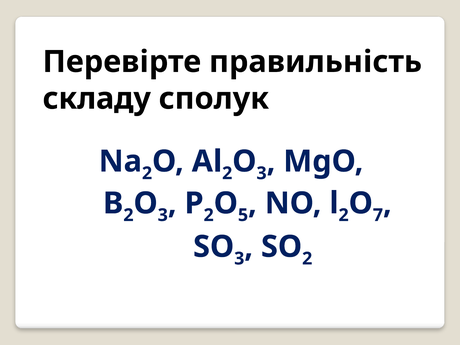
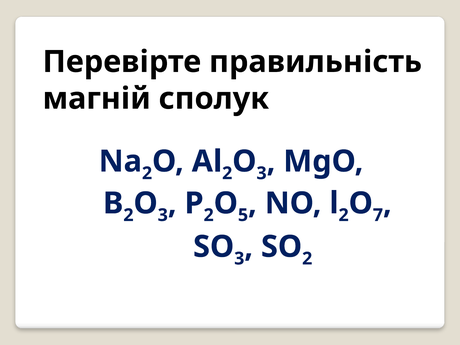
складу: складу -> магній
